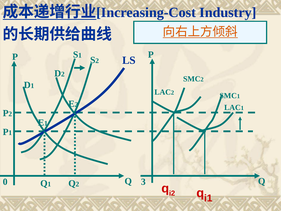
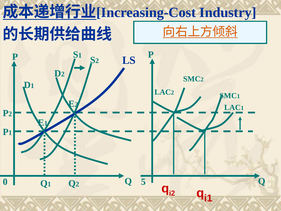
3: 3 -> 5
